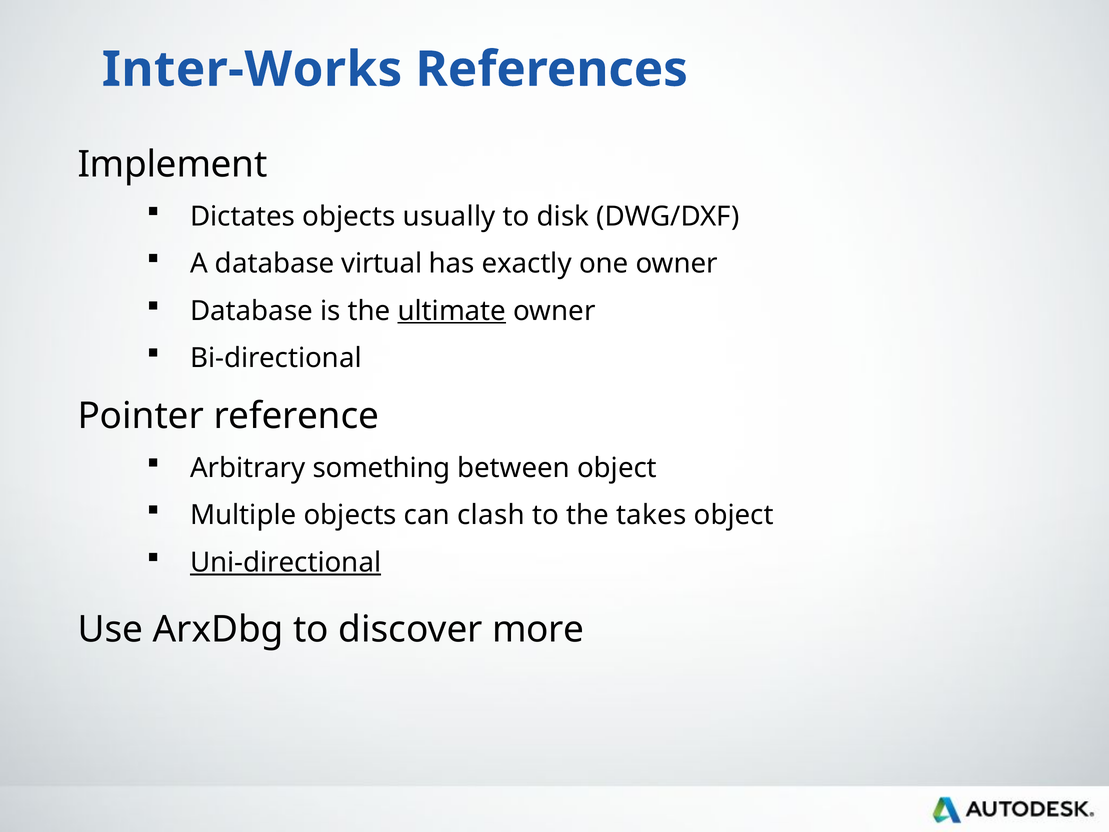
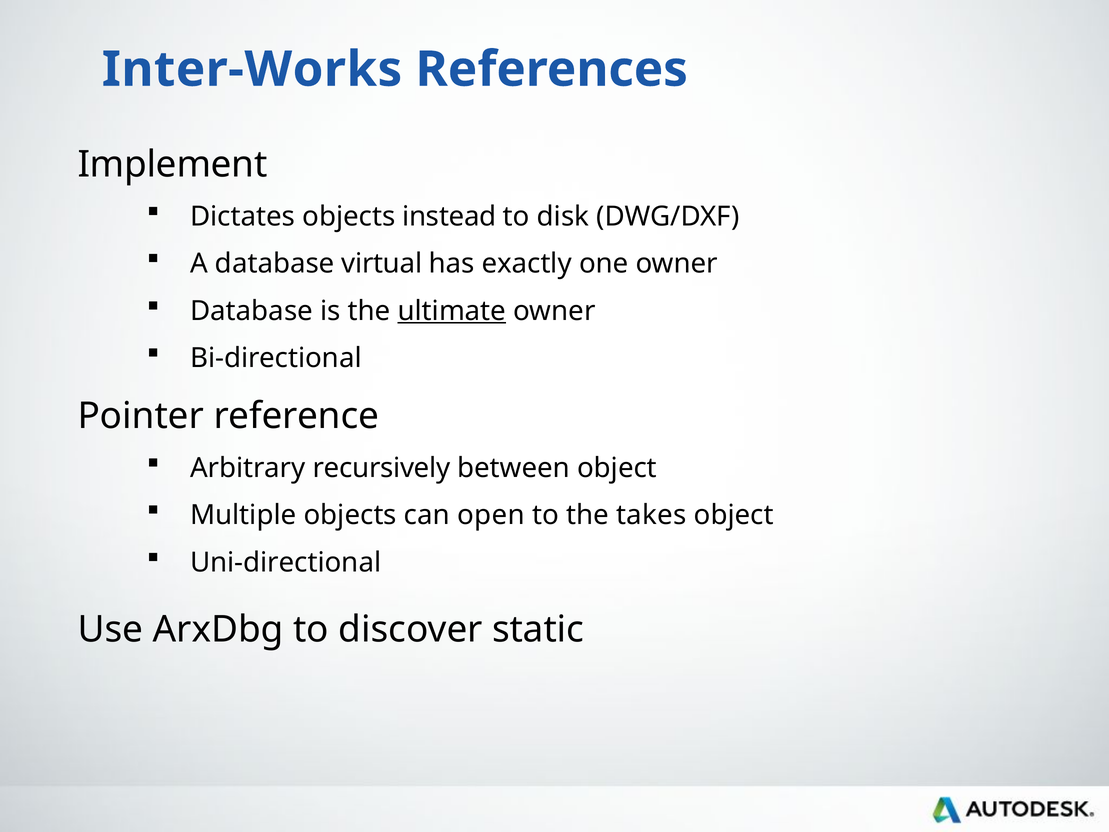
usually: usually -> instead
something: something -> recursively
clash: clash -> open
Uni-directional underline: present -> none
more: more -> static
